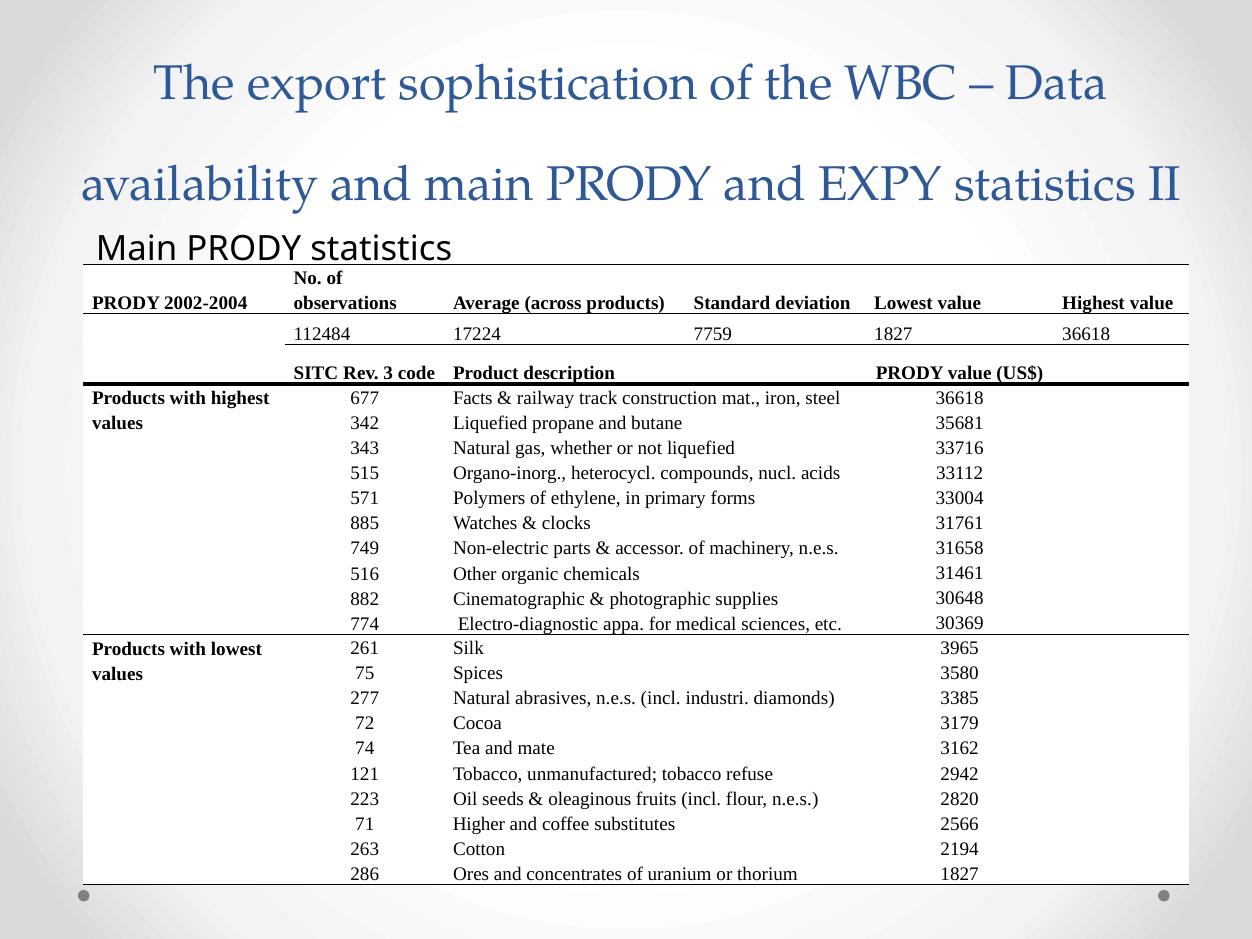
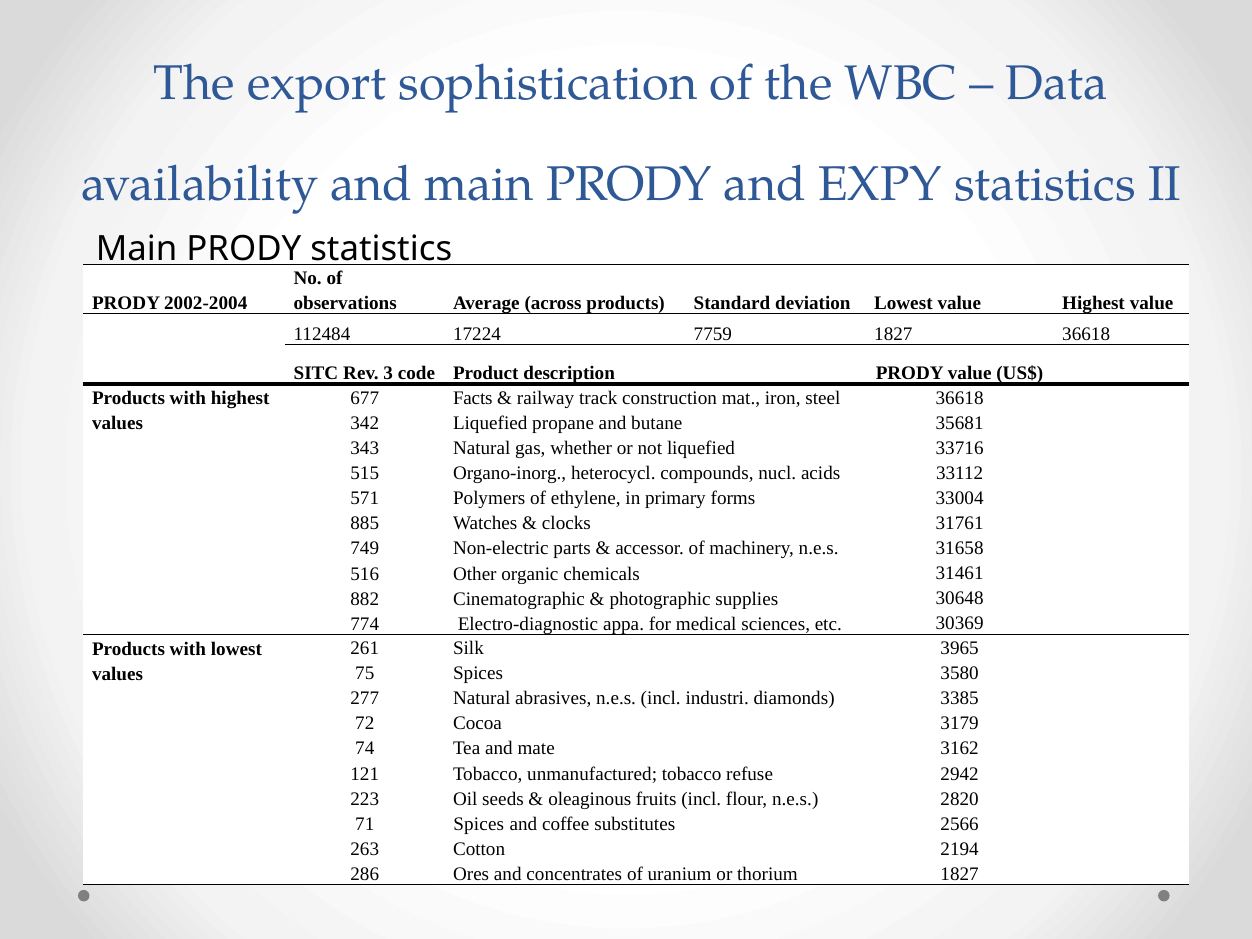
71 Higher: Higher -> Spices
